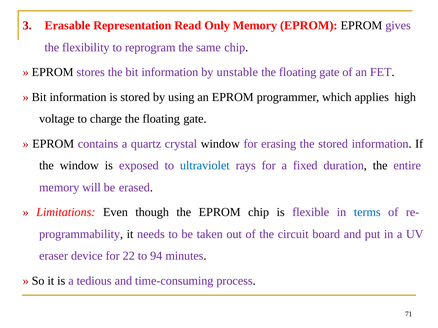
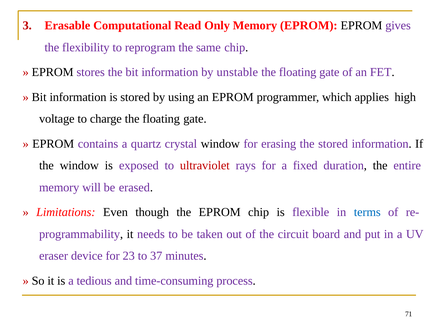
Representation: Representation -> Computational
ultraviolet colour: blue -> red
22: 22 -> 23
94: 94 -> 37
